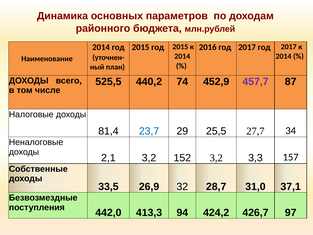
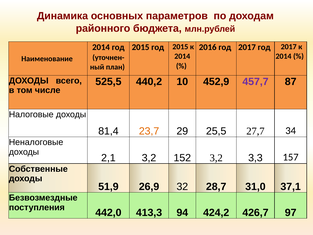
74: 74 -> 10
23,7 colour: blue -> orange
33,5: 33,5 -> 51,9
